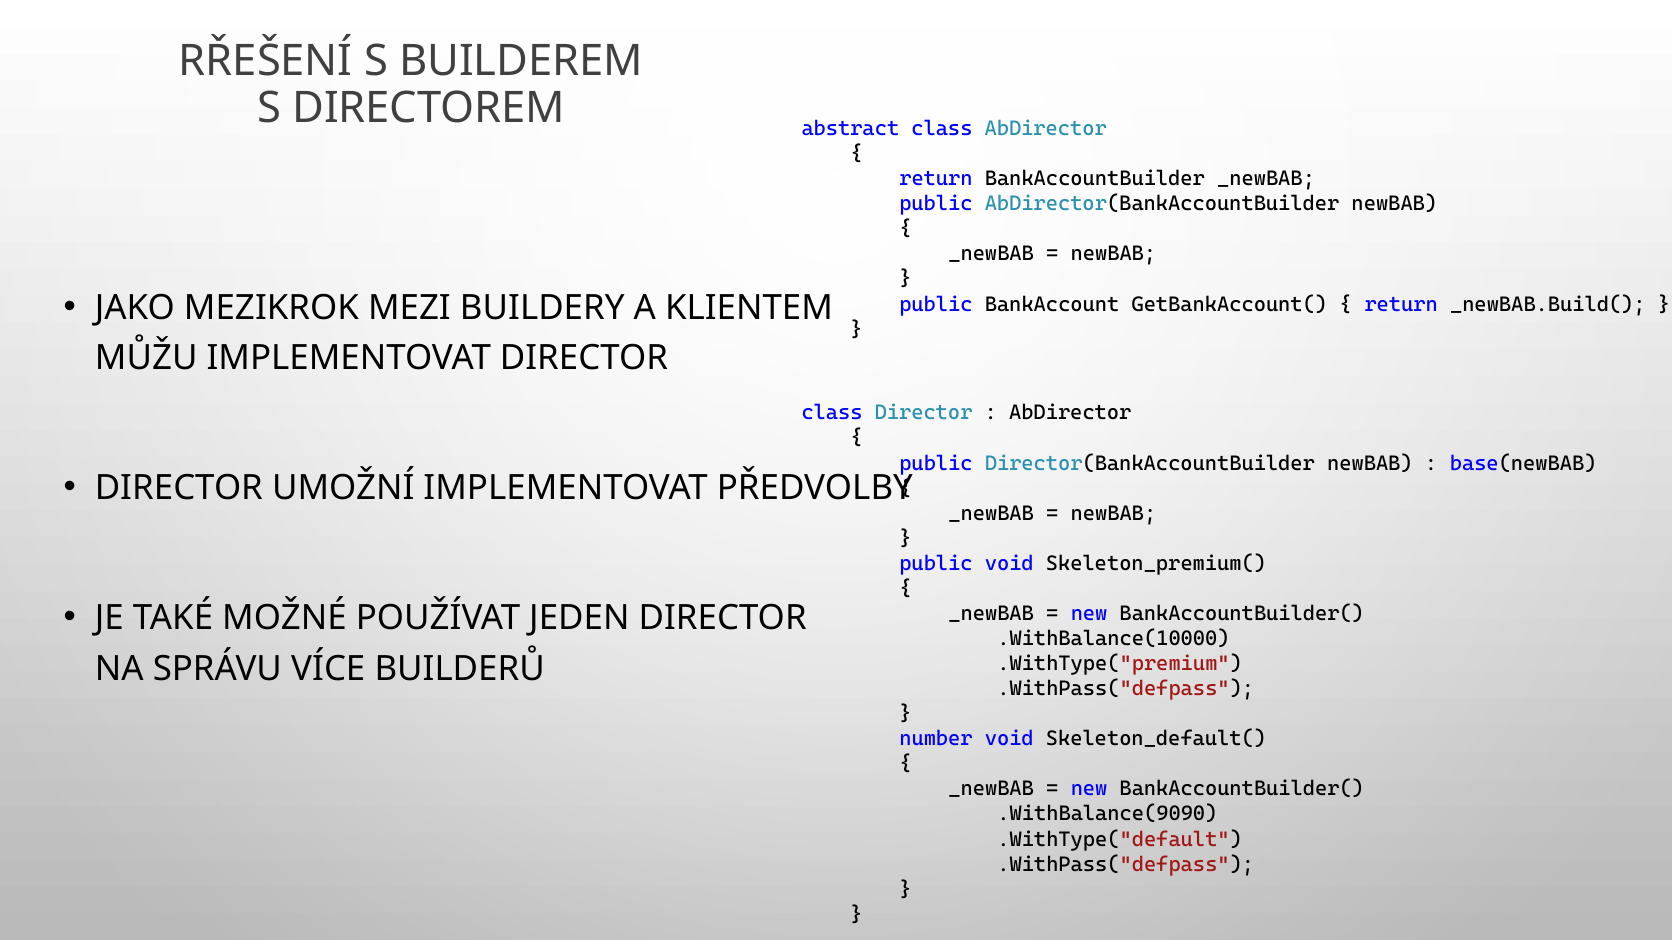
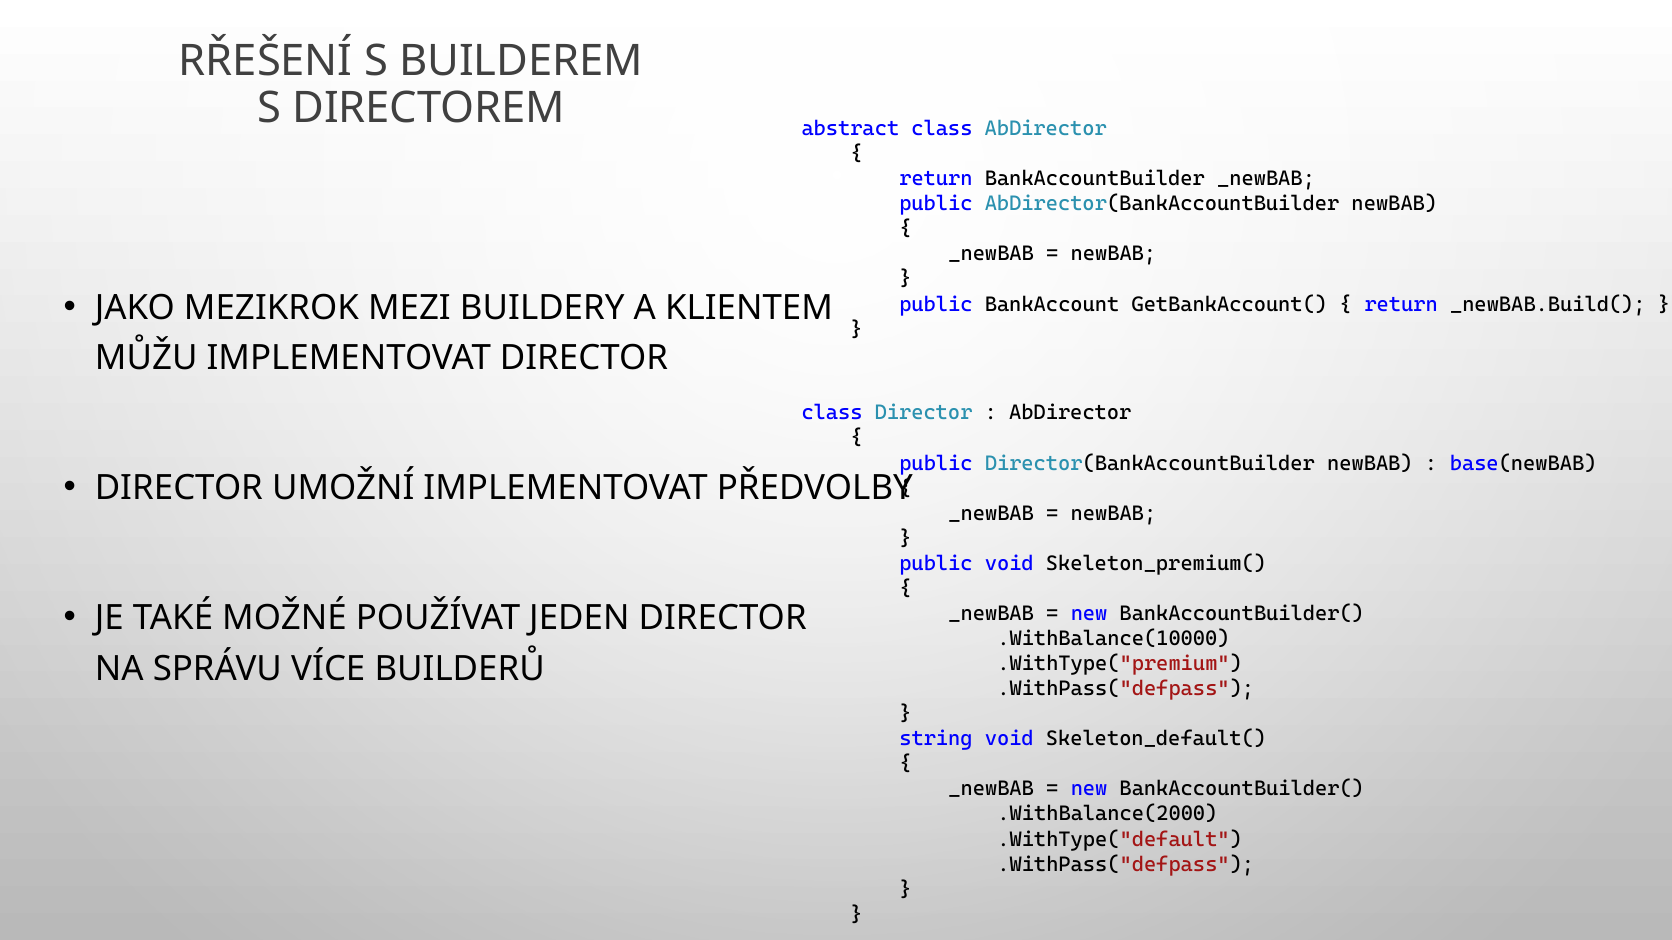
number: number -> string
.WithBalance(9090: .WithBalance(9090 -> .WithBalance(2000
